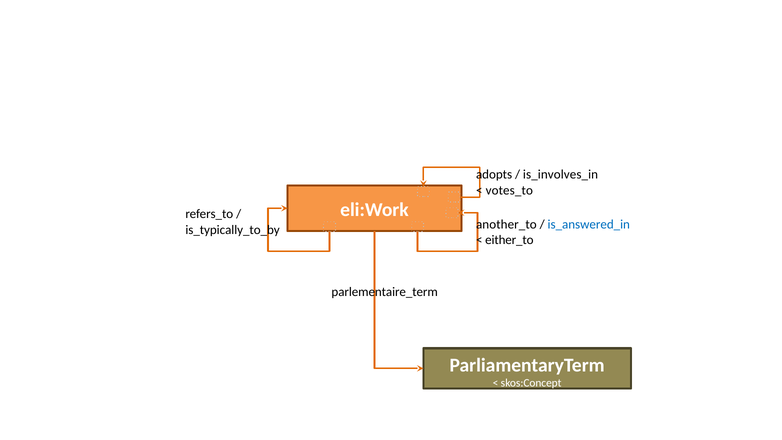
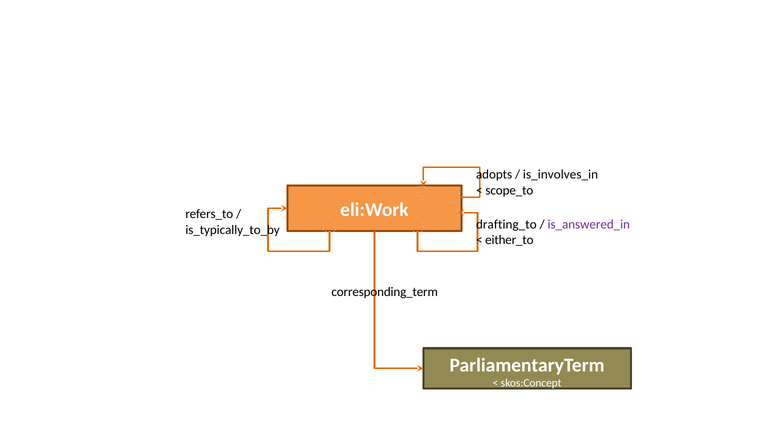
votes_to: votes_to -> scope_to
another_to: another_to -> drafting_to
is_answered_in colour: blue -> purple
parlementaire_term: parlementaire_term -> corresponding_term
